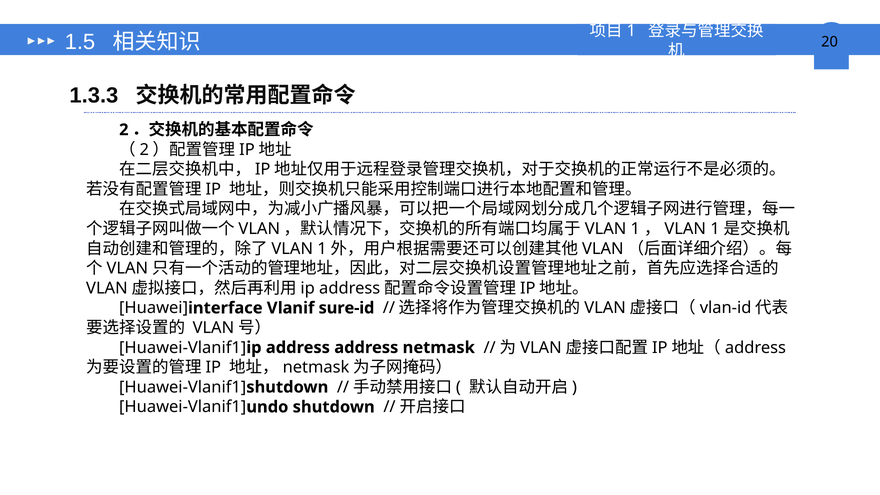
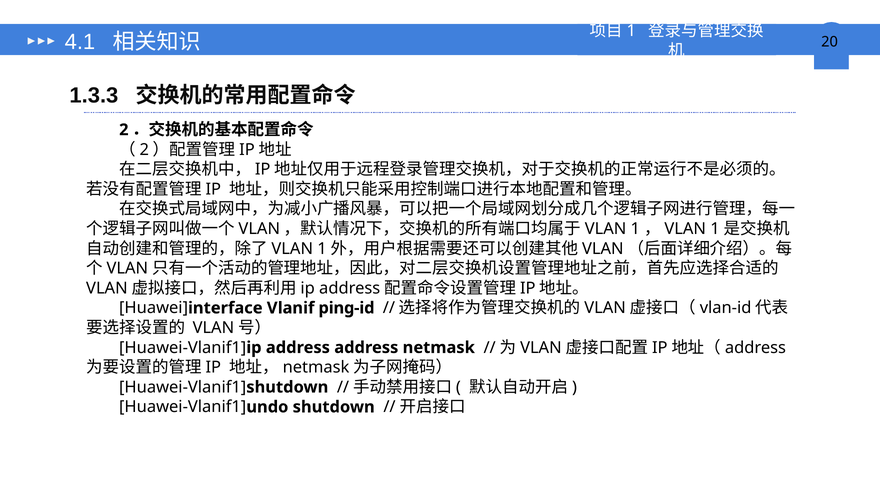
1.5: 1.5 -> 4.1
sure-id: sure-id -> ping-id
